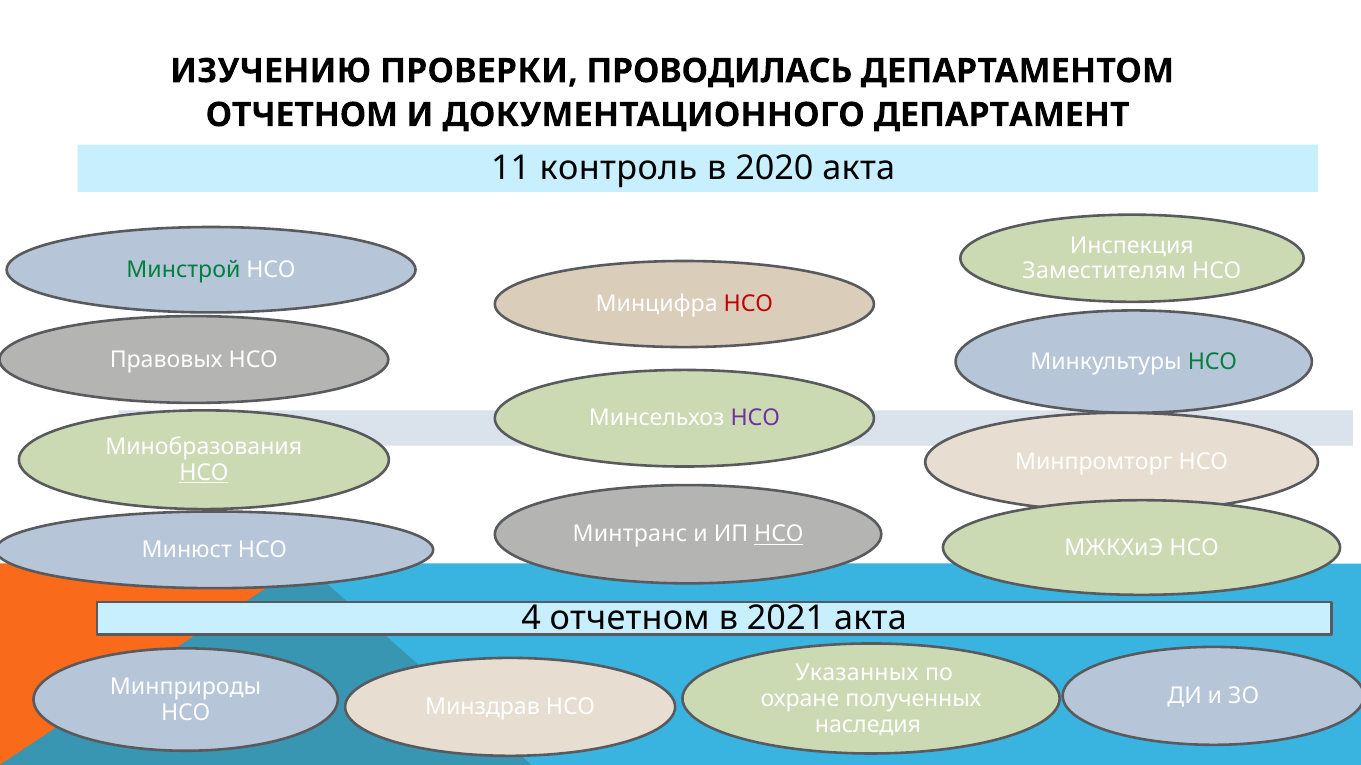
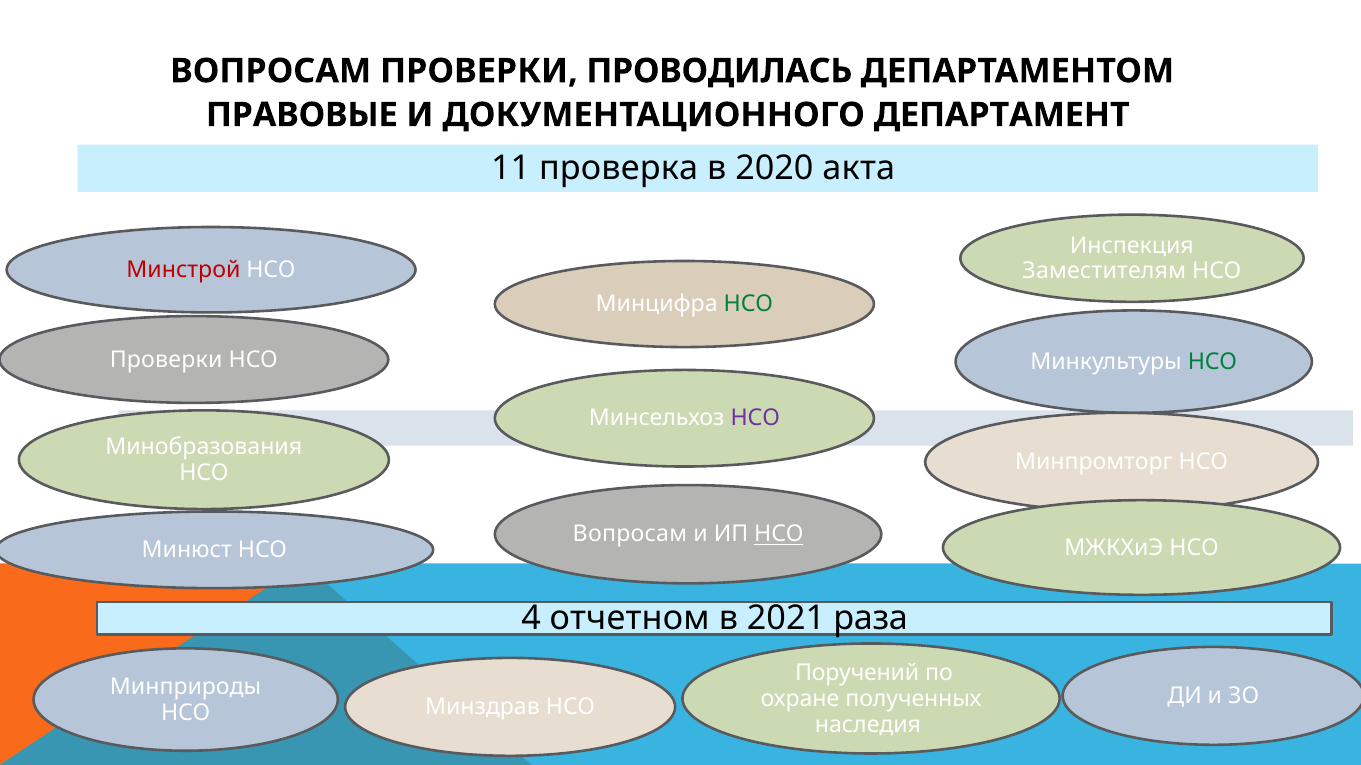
ИЗУЧЕНИЮ at (271, 71): ИЗУЧЕНИЮ -> ВОПРОСАМ
ОТЧЕТНОМ at (302, 115): ОТЧЕТНОМ -> ПРАВОВЫЕ
контроль: контроль -> проверка
Минстрой colour: green -> red
НСО at (748, 304) colour: red -> green
Правовых at (166, 360): Правовых -> Проверки
НСО at (204, 473) underline: present -> none
Минтранс at (630, 535): Минтранс -> Вопросам
2021 акта: акта -> раза
Указанных: Указанных -> Поручений
